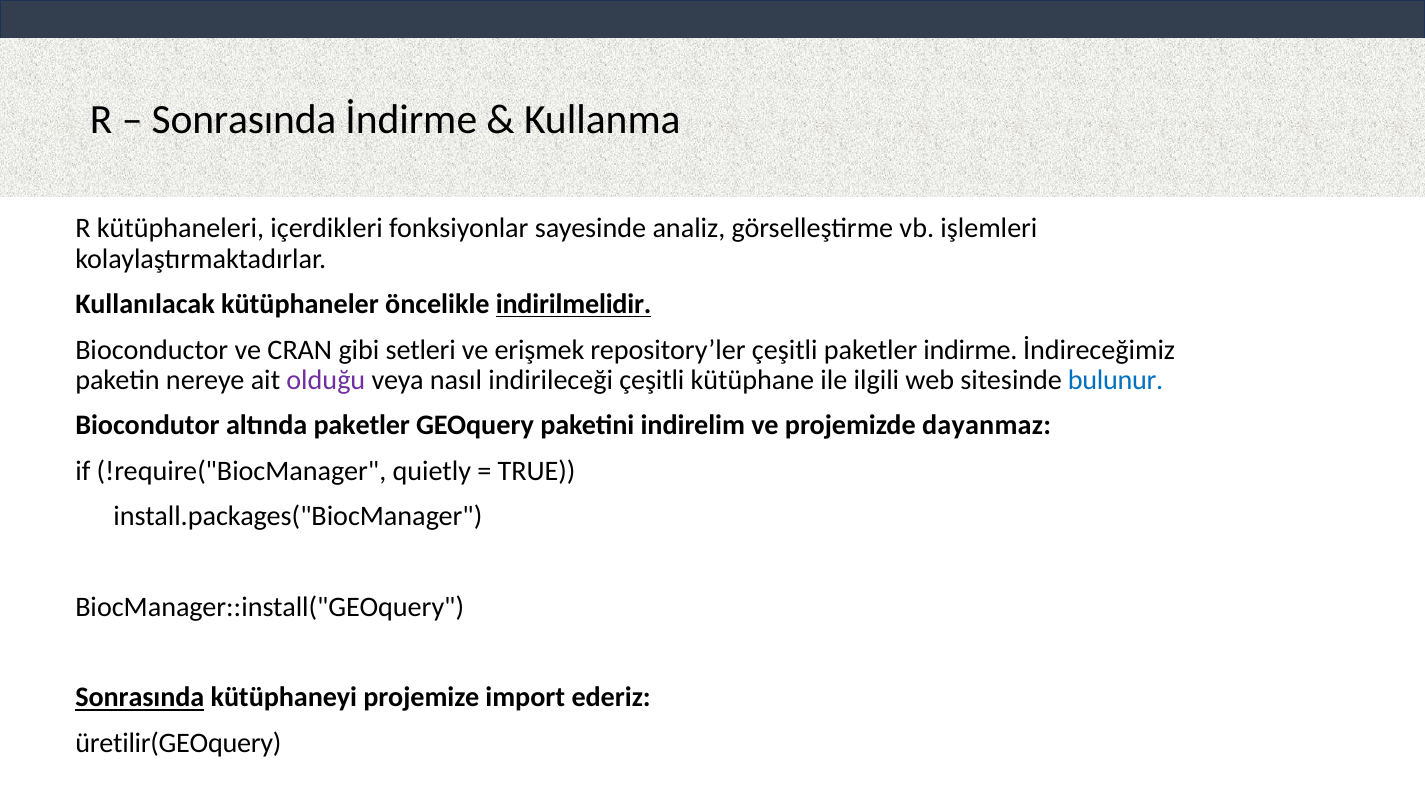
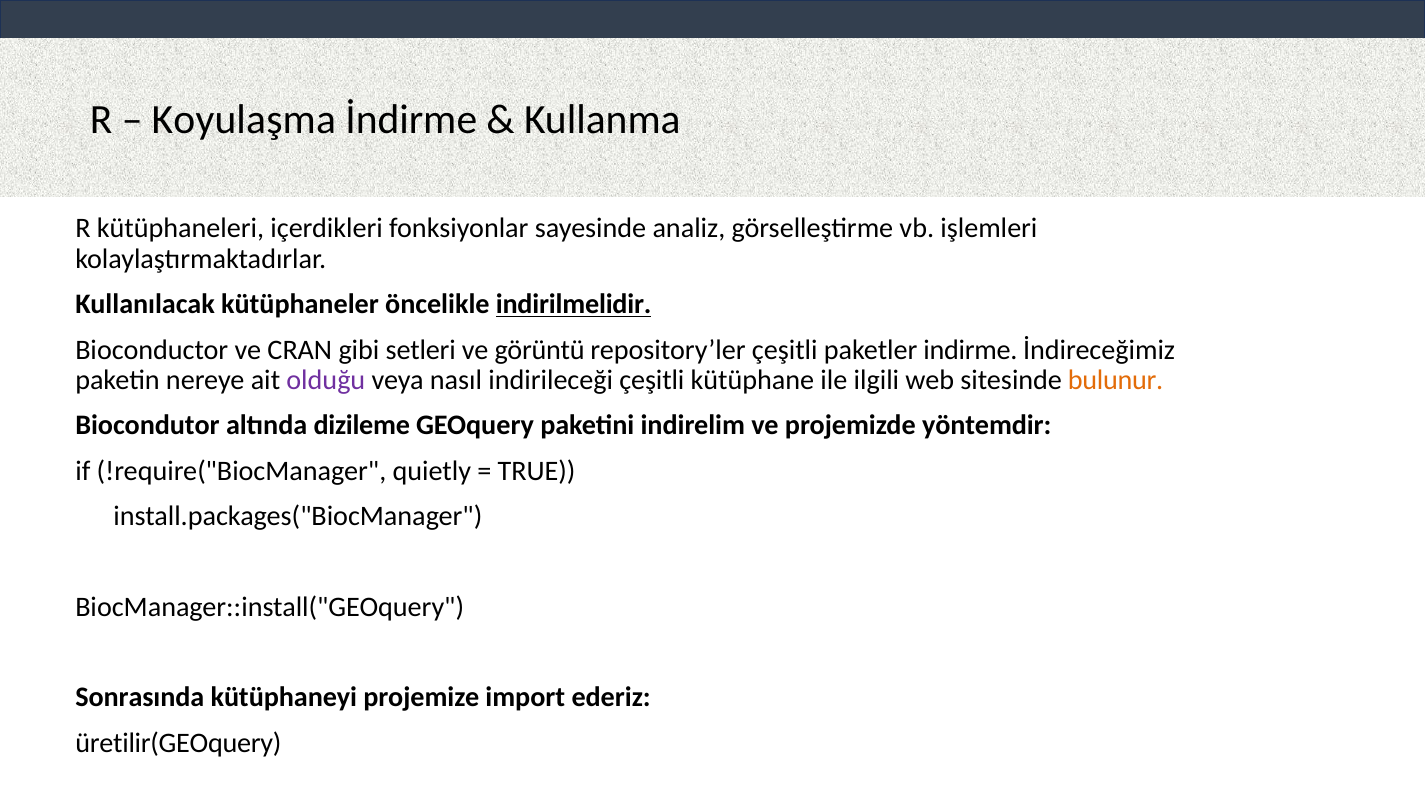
Sonrasında at (244, 120): Sonrasında -> Koyulaşma
erişmek: erişmek -> görüntü
bulunur colour: blue -> orange
altında paketler: paketler -> dizileme
dayanmaz: dayanmaz -> yöntemdir
Sonrasında at (140, 697) underline: present -> none
